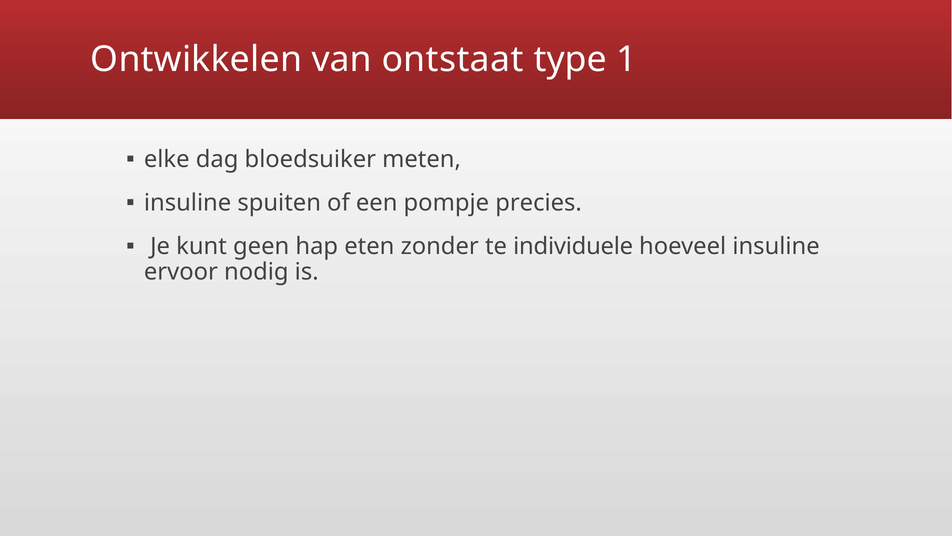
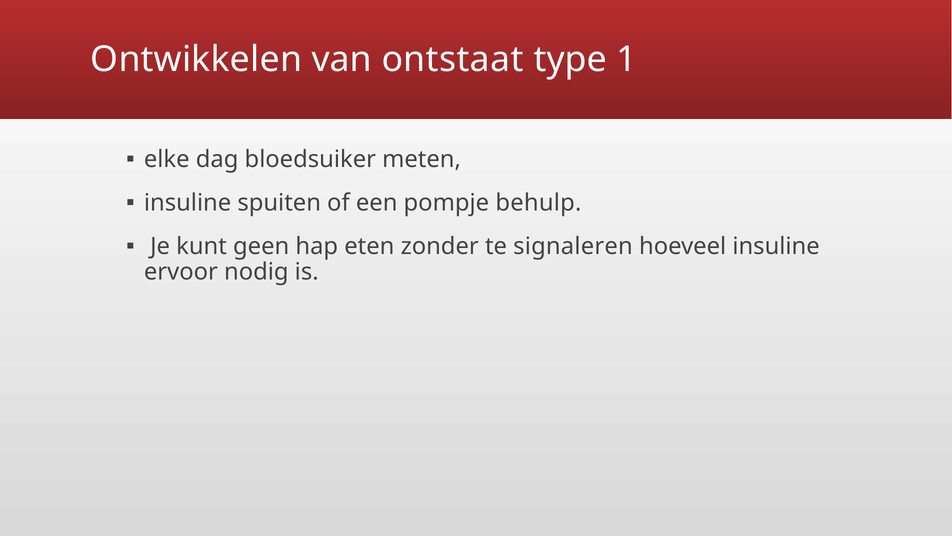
precies: precies -> behulp
individuele: individuele -> signaleren
